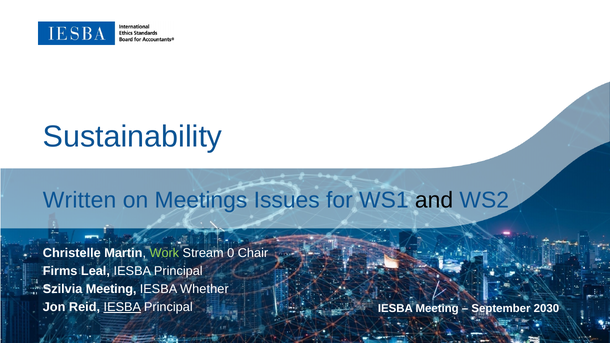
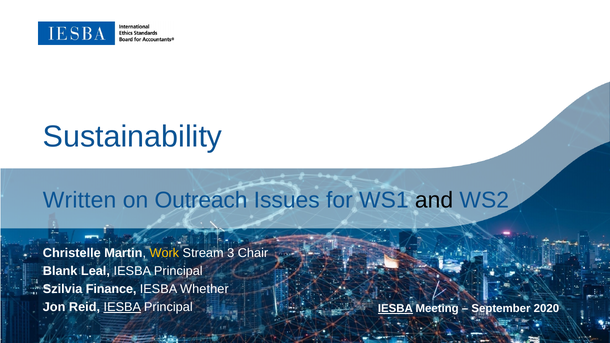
Meetings: Meetings -> Outreach
Work colour: light green -> yellow
0: 0 -> 3
Firms: Firms -> Blank
Szilvia Meeting: Meeting -> Finance
IESBA at (395, 309) underline: none -> present
2030: 2030 -> 2020
